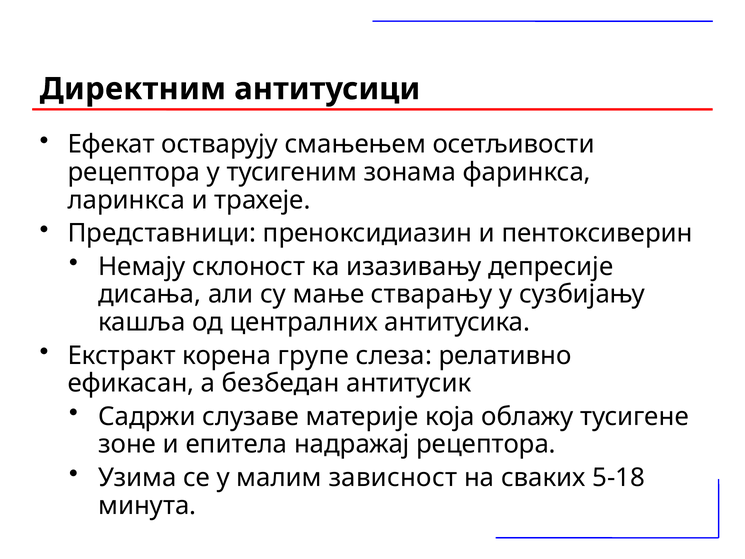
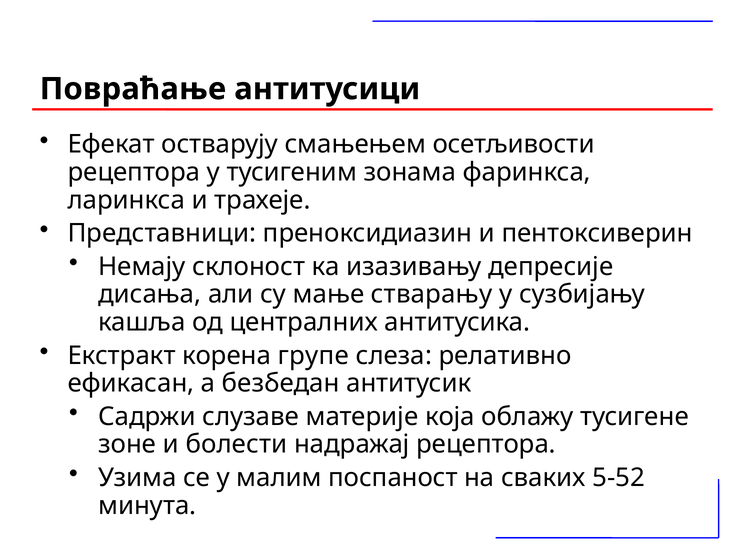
Директним: Директним -> Повраћање
епитела: епитела -> болести
зависност: зависност -> поспаност
5-18: 5-18 -> 5-52
